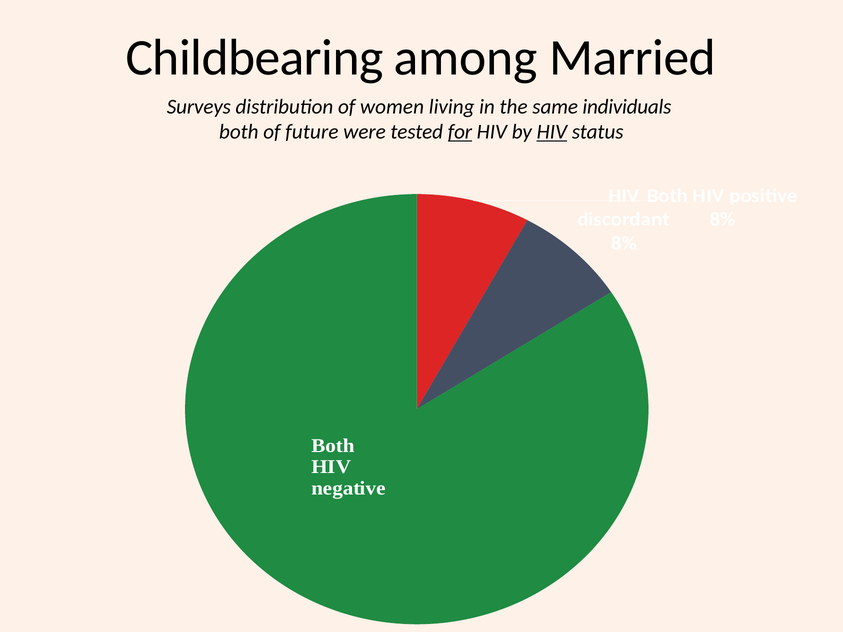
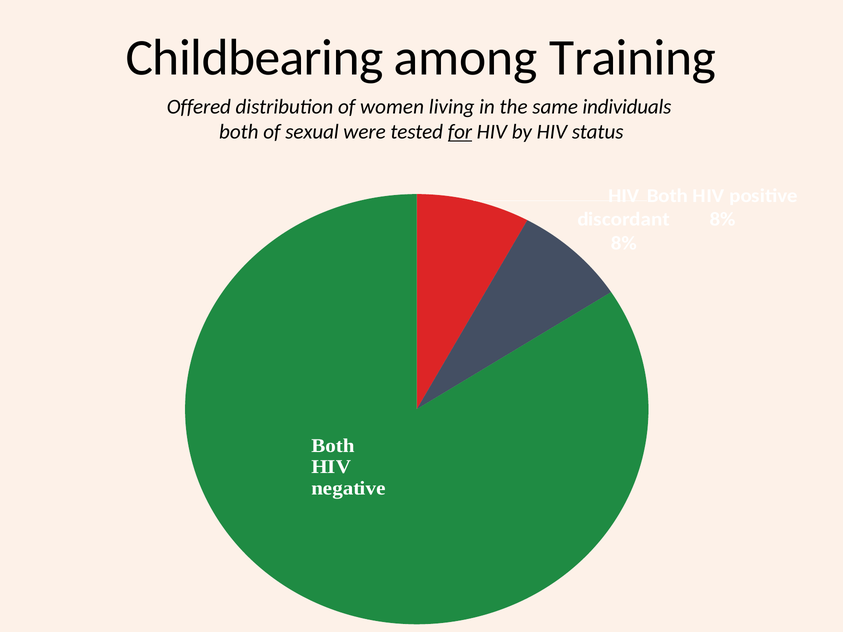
Married: Married -> Training
Surveys: Surveys -> Offered
future: future -> sexual
HIV at (552, 132) underline: present -> none
